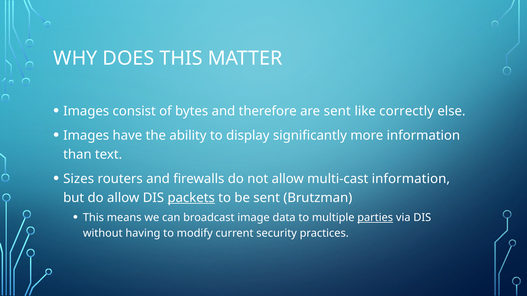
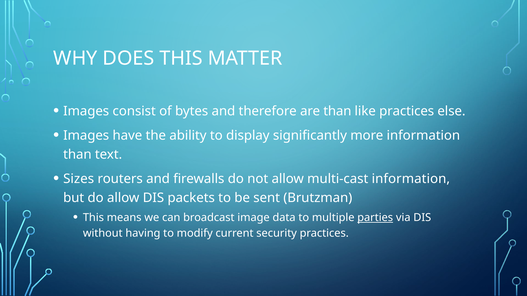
are sent: sent -> than
like correctly: correctly -> practices
packets underline: present -> none
